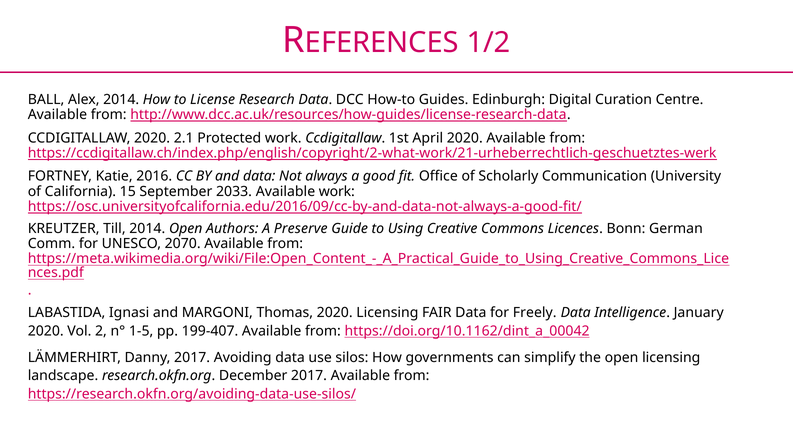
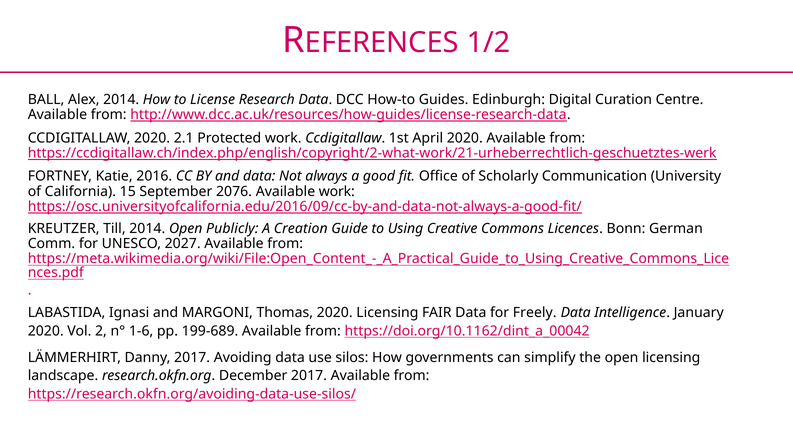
2033: 2033 -> 2076
Authors: Authors -> Publicly
Preserve: Preserve -> Creation
2070: 2070 -> 2027
1‑5: 1‑5 -> 1‑6
199‑407: 199‑407 -> 199‑689
